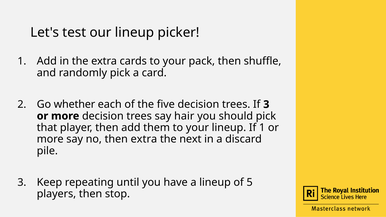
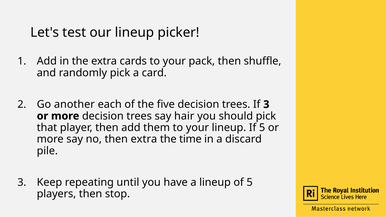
whether: whether -> another
If 1: 1 -> 5
next: next -> time
